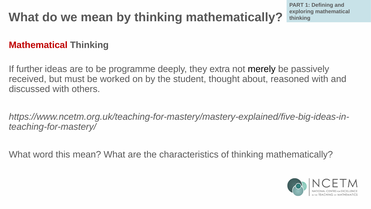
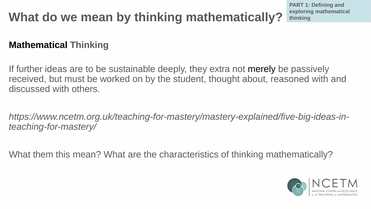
Mathematical at (38, 45) colour: red -> black
programme: programme -> sustainable
word: word -> them
